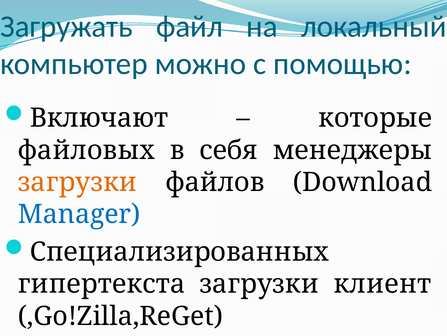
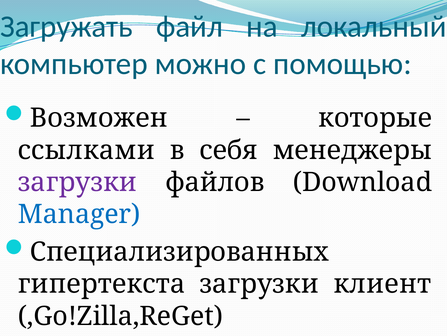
Включают: Включают -> Возможен
файловых: файловых -> ссылками
загрузки at (77, 182) colour: orange -> purple
